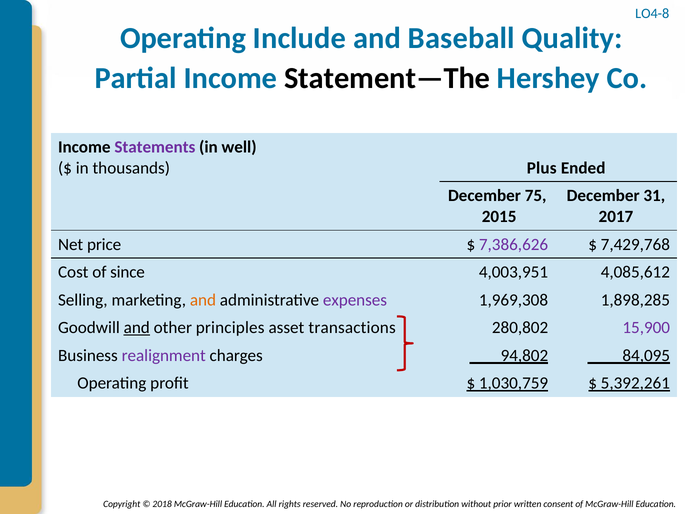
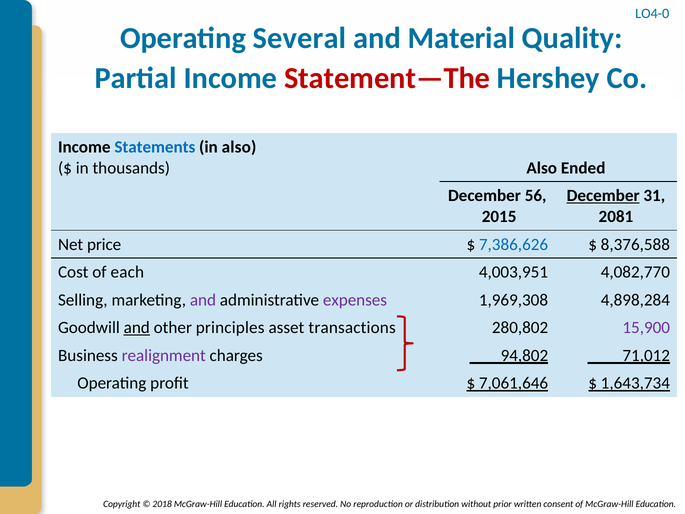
LO4-8: LO4-8 -> LO4-0
Include: Include -> Several
Baseball: Baseball -> Material
Statement—The colour: black -> red
Statements colour: purple -> blue
in well: well -> also
thousands Plus: Plus -> Also
75: 75 -> 56
December at (603, 196) underline: none -> present
2017: 2017 -> 2081
7,386,626 colour: purple -> blue
7,429,768: 7,429,768 -> 8,376,588
since: since -> each
4,085,612: 4,085,612 -> 4,082,770
and at (203, 300) colour: orange -> purple
1,898,285: 1,898,285 -> 4,898,284
84,095: 84,095 -> 71,012
1,030,759: 1,030,759 -> 7,061,646
5,392,261: 5,392,261 -> 1,643,734
